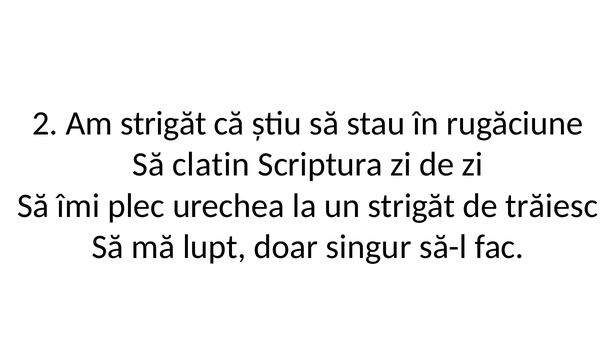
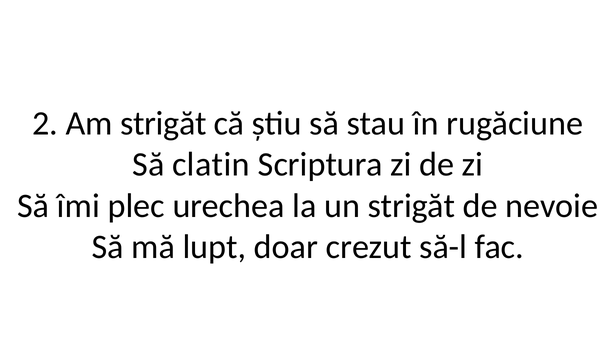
trăiesc: trăiesc -> nevoie
singur: singur -> crezut
